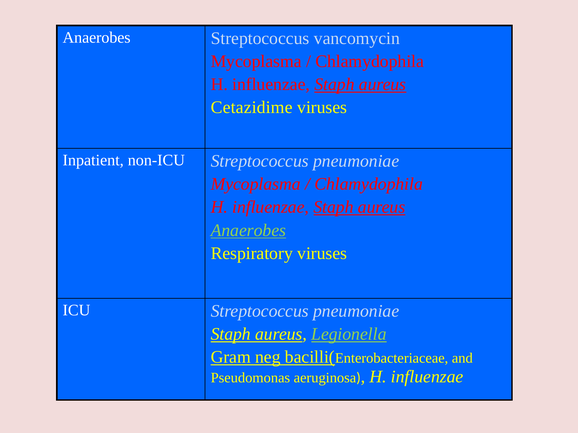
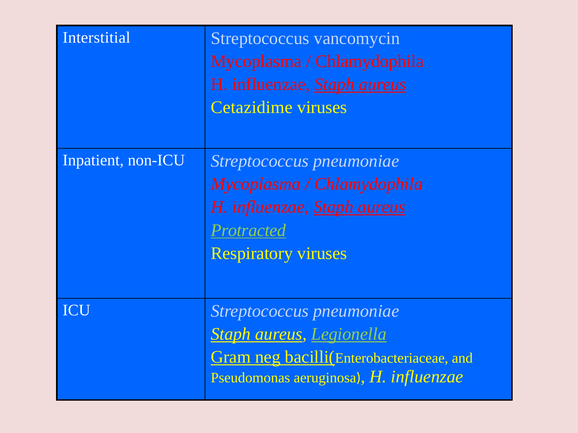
Anaerobes at (97, 38): Anaerobes -> Interstitial
Anaerobes at (248, 230): Anaerobes -> Protracted
